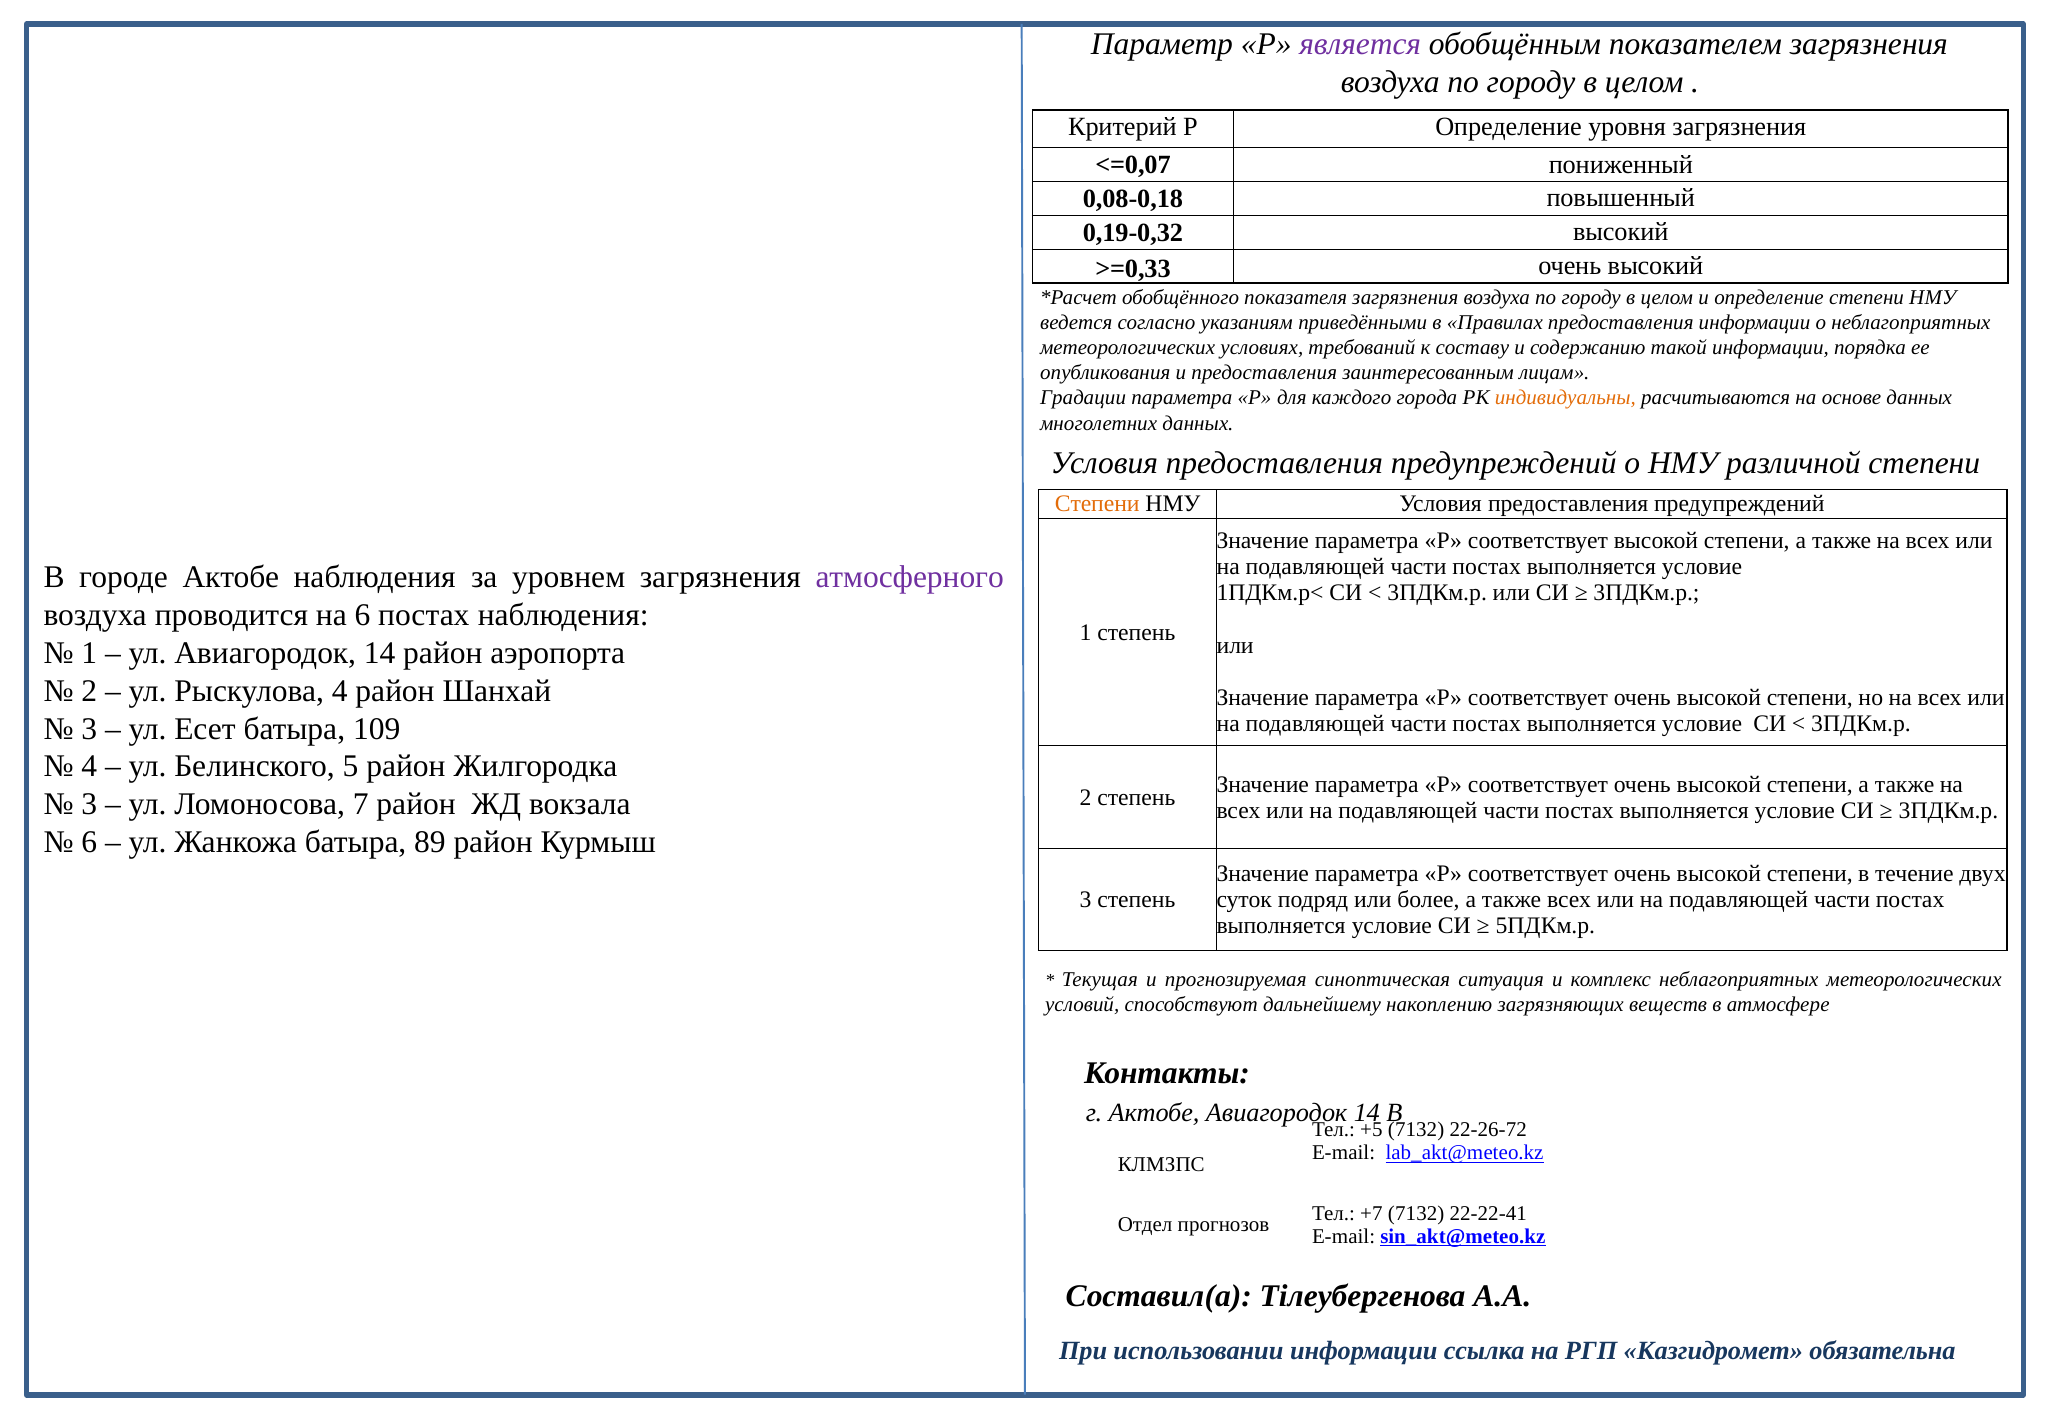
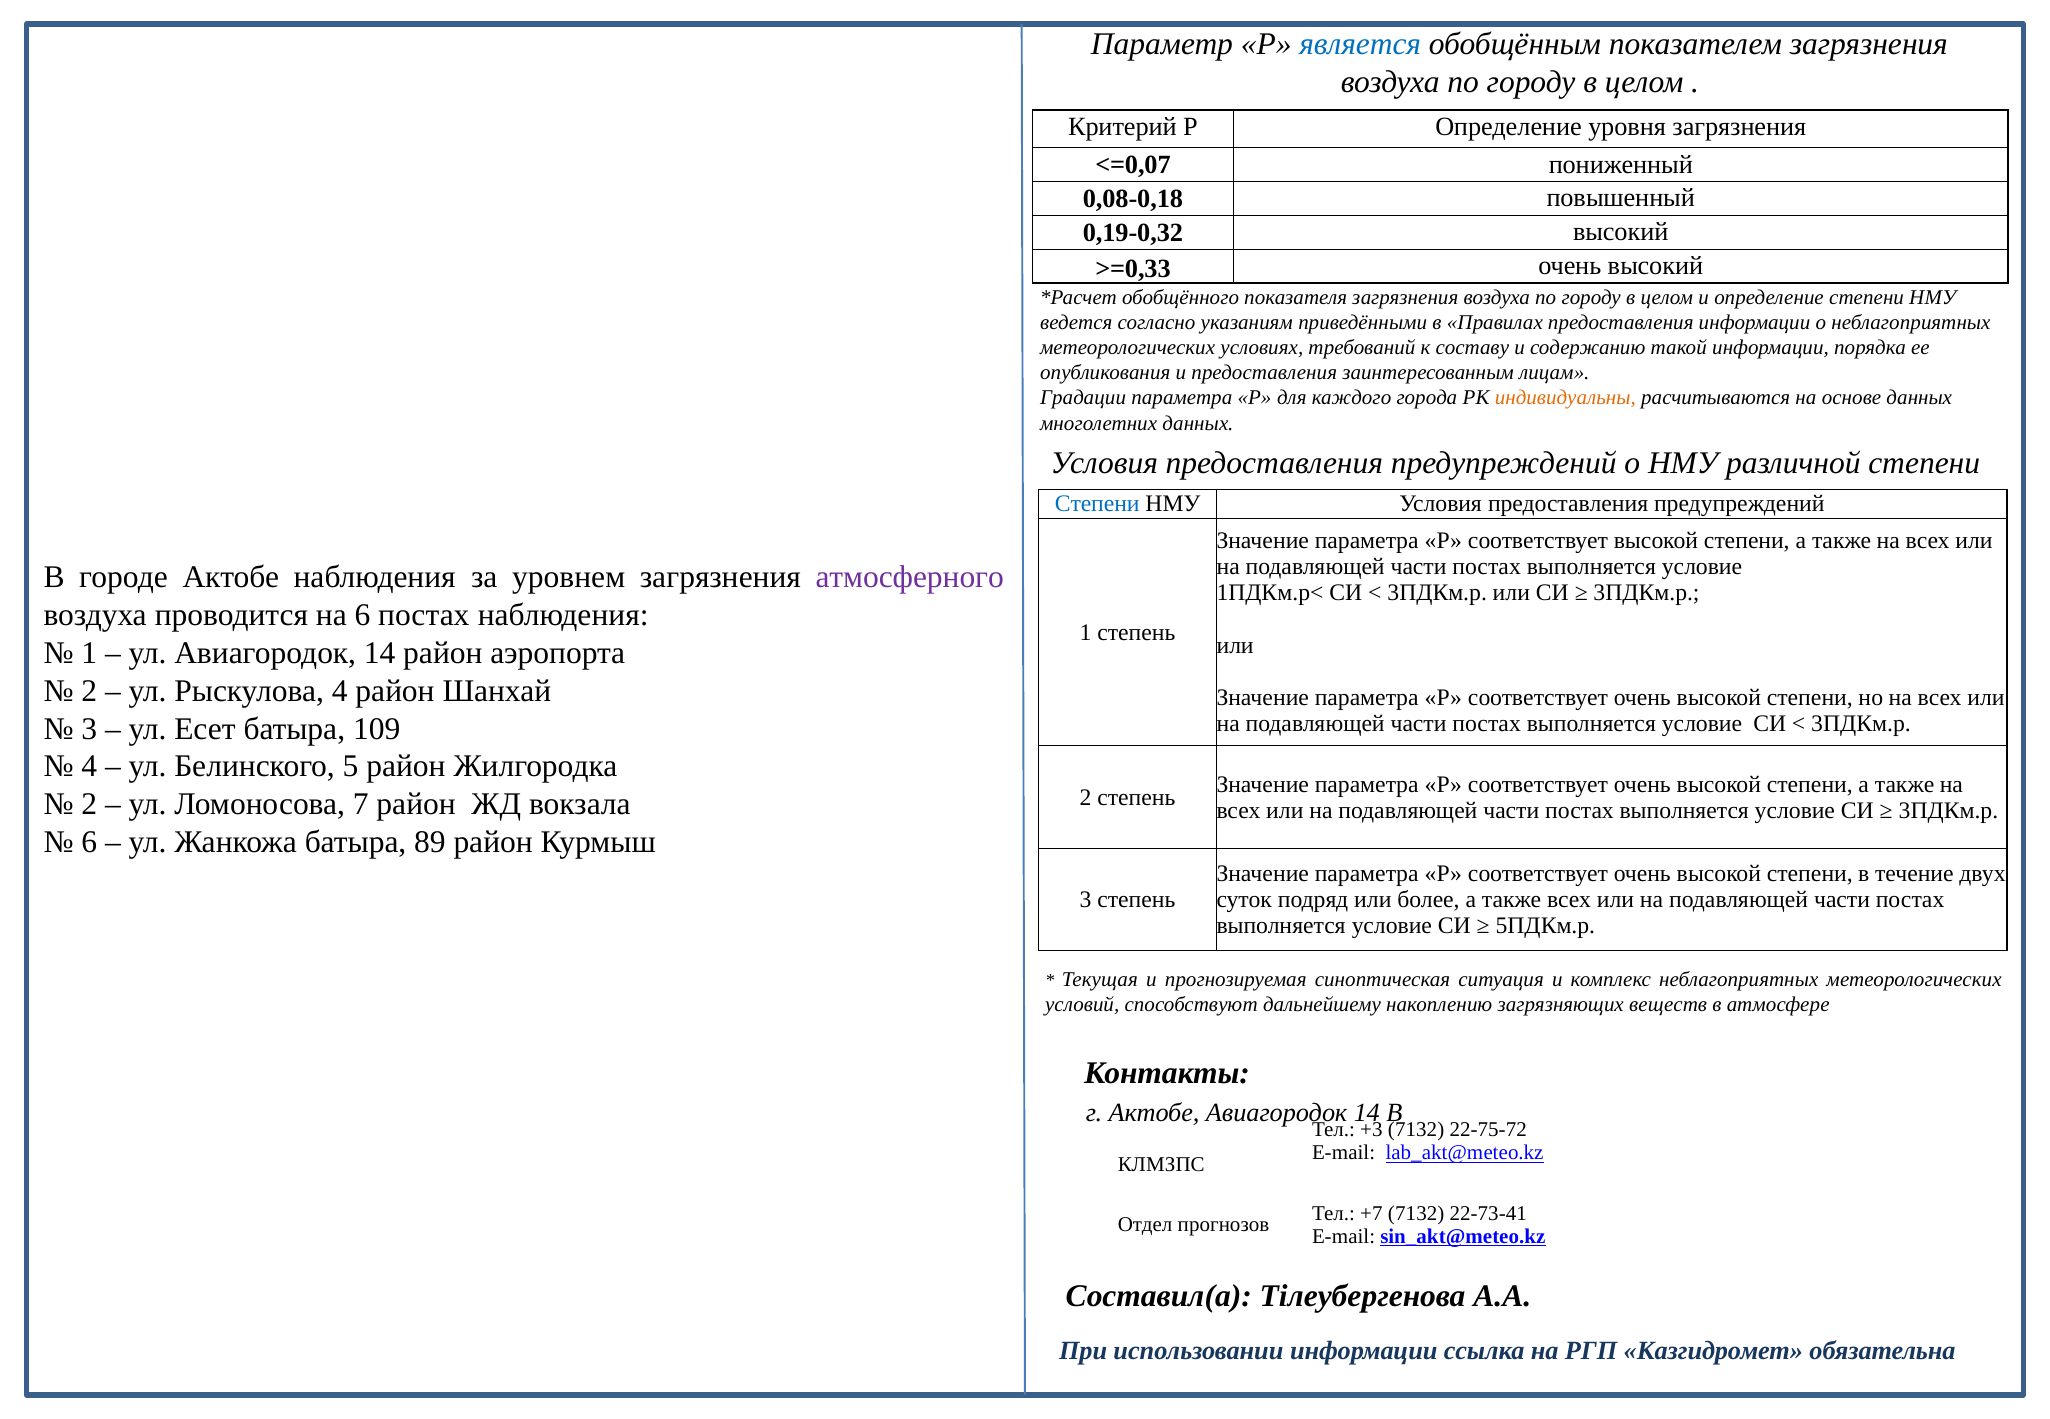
является colour: purple -> blue
Степени at (1097, 504) colour: orange -> blue
3 at (89, 804): 3 -> 2
+5: +5 -> +3
22-26-72: 22-26-72 -> 22-75-72
22-22-41: 22-22-41 -> 22-73-41
